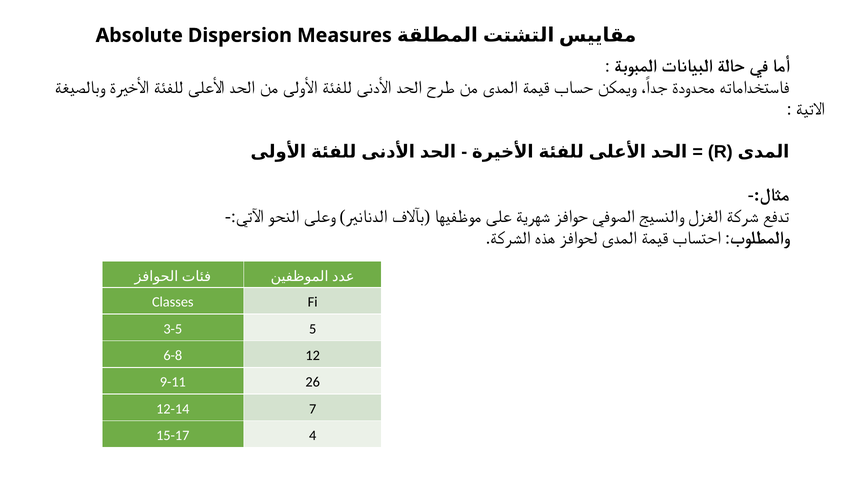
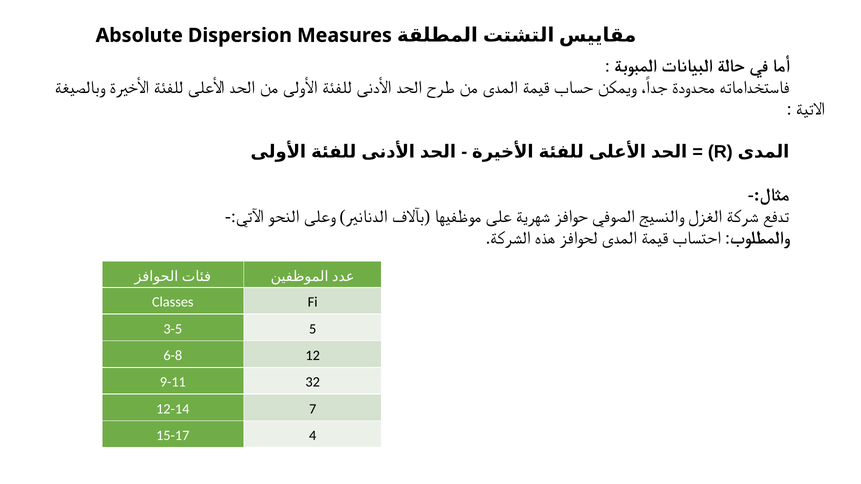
26: 26 -> 32
